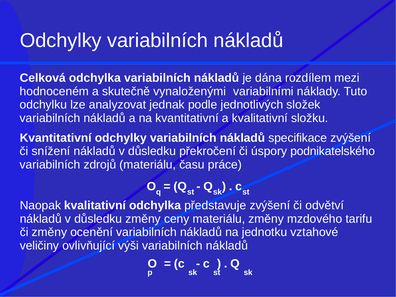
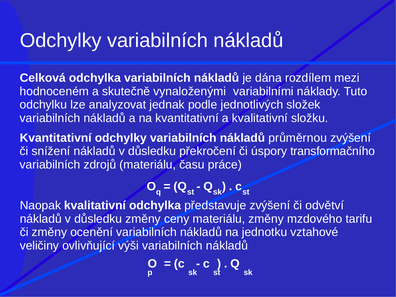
specifikace: specifikace -> průměrnou
podnikatelského: podnikatelského -> transformačního
